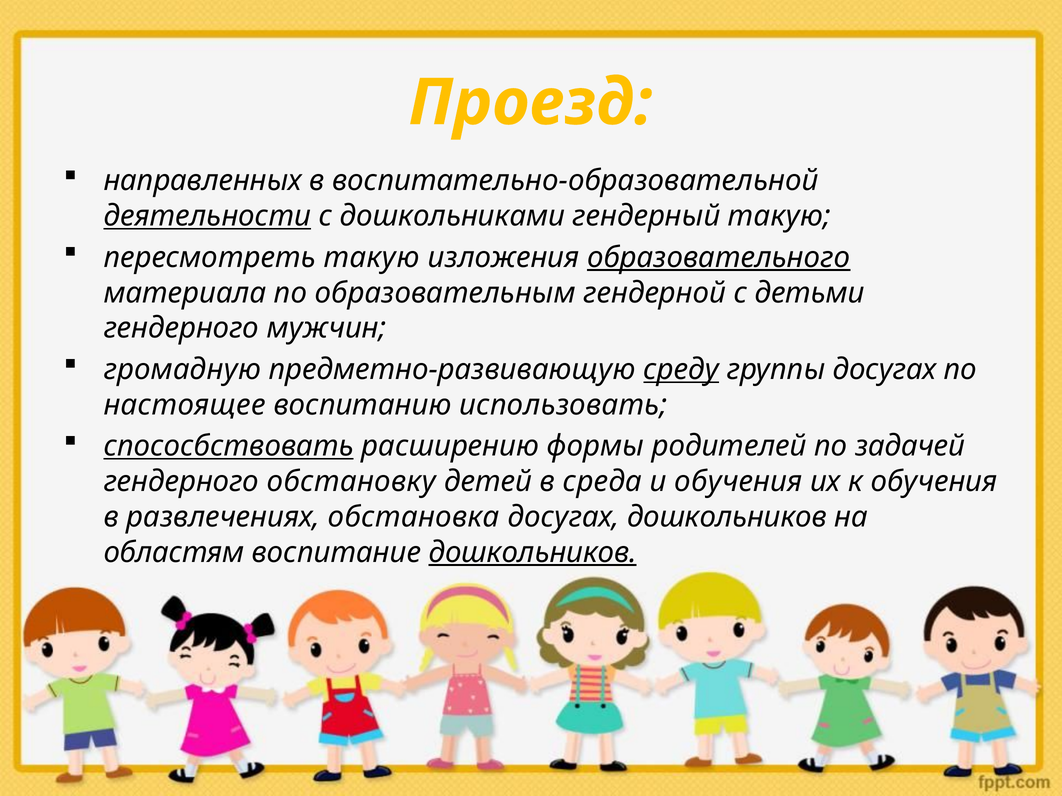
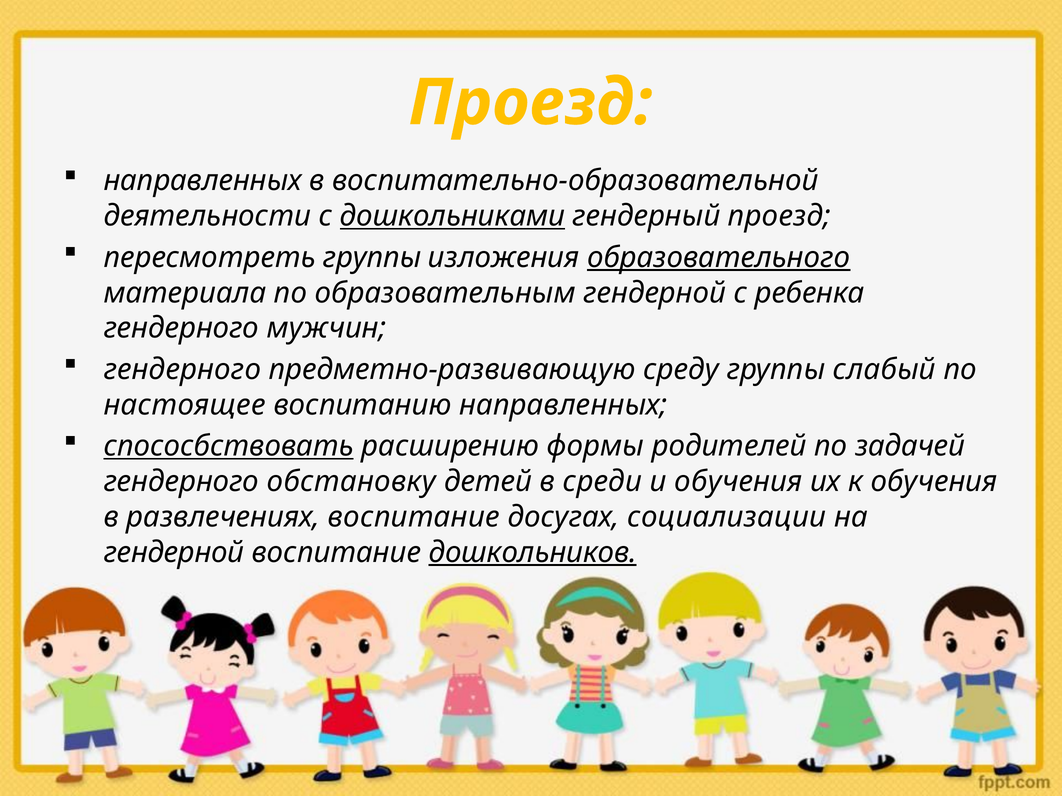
деятельности underline: present -> none
дошкольниками underline: none -> present
гендерный такую: такую -> проезд
пересмотреть такую: такую -> группы
детьми: детьми -> ребенка
громадную at (182, 370): громадную -> гендерного
среду underline: present -> none
группы досугах: досугах -> слабый
воспитанию использовать: использовать -> направленных
среда: среда -> среди
развлечениях обстановка: обстановка -> воспитание
досугах дошкольников: дошкольников -> социализации
областям at (174, 553): областям -> гендерной
